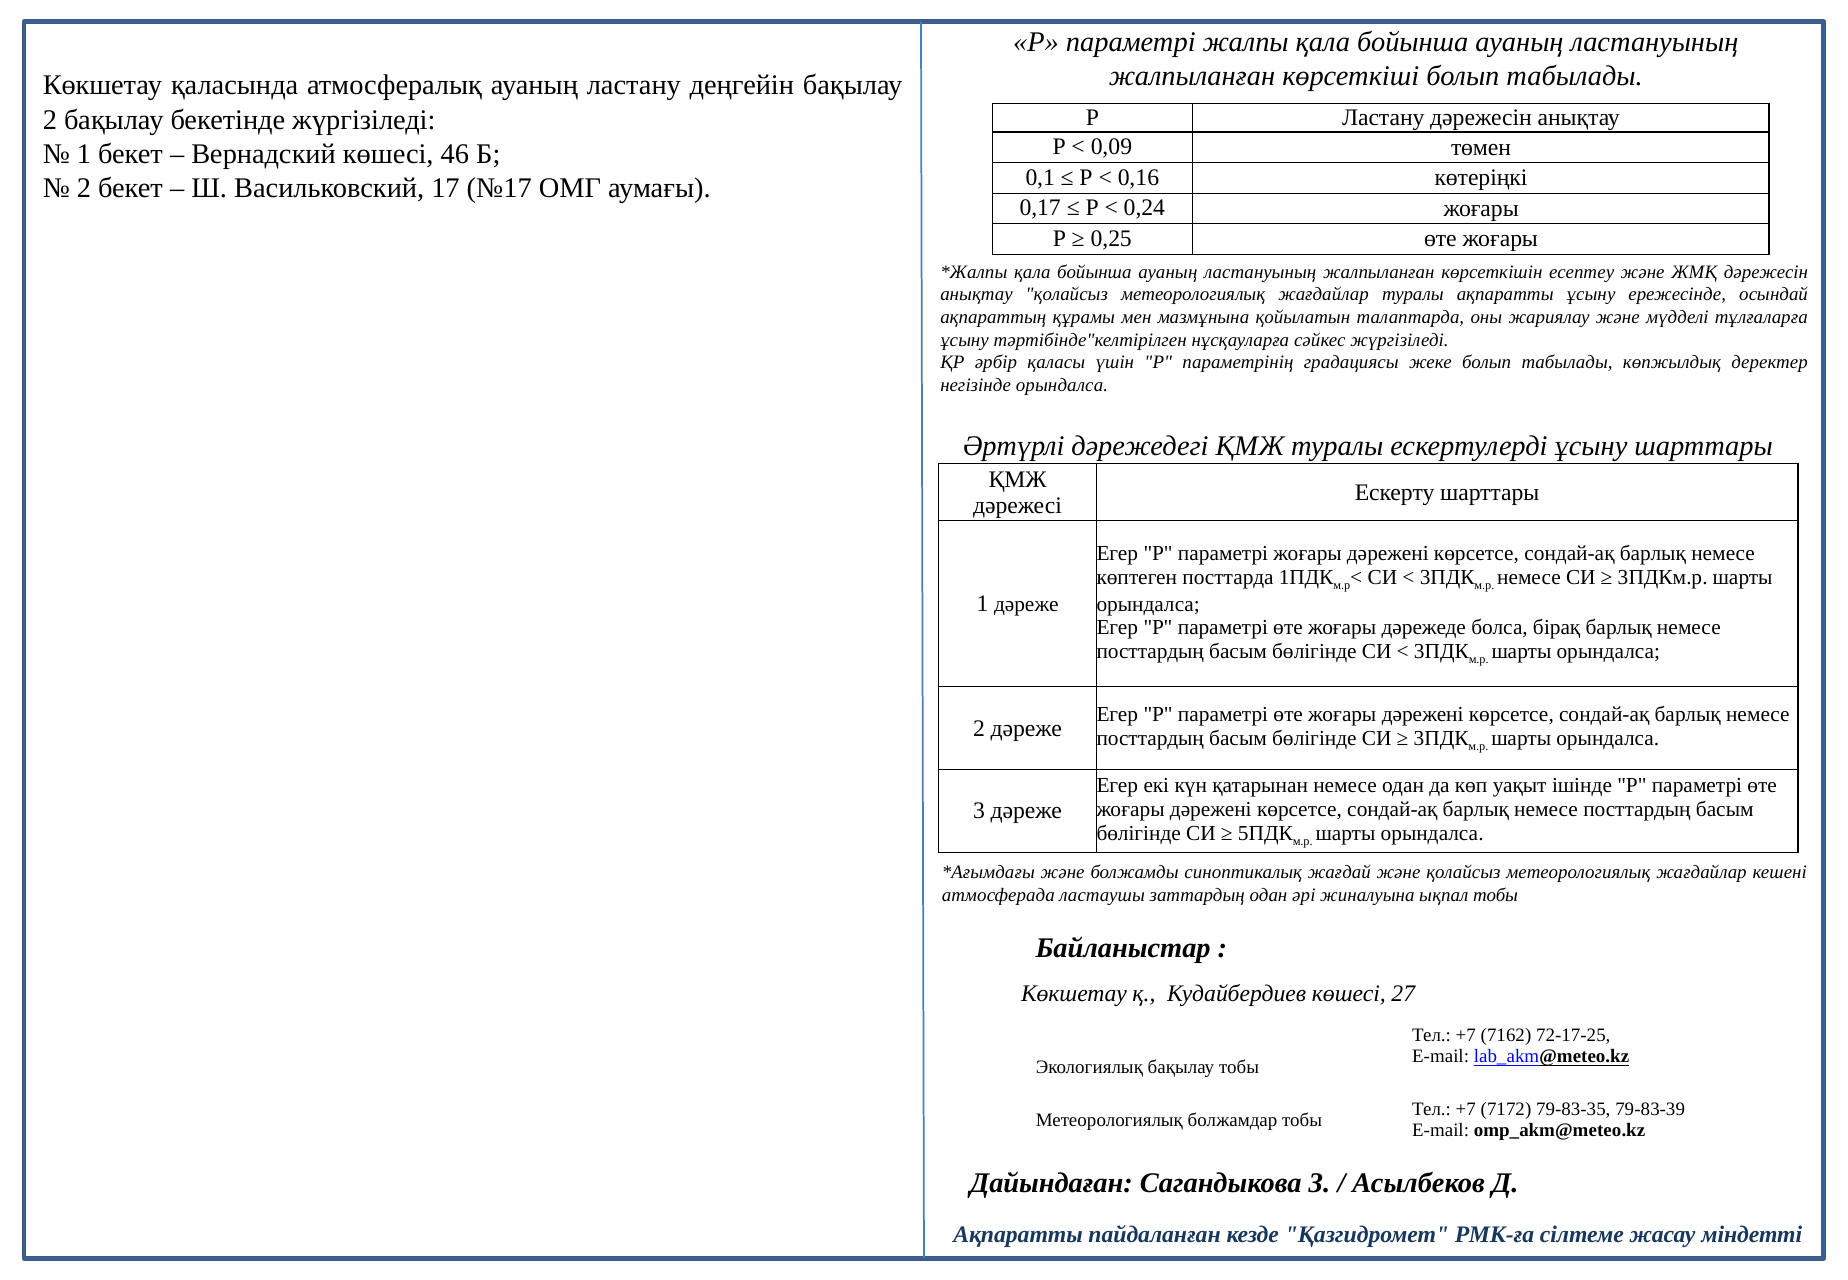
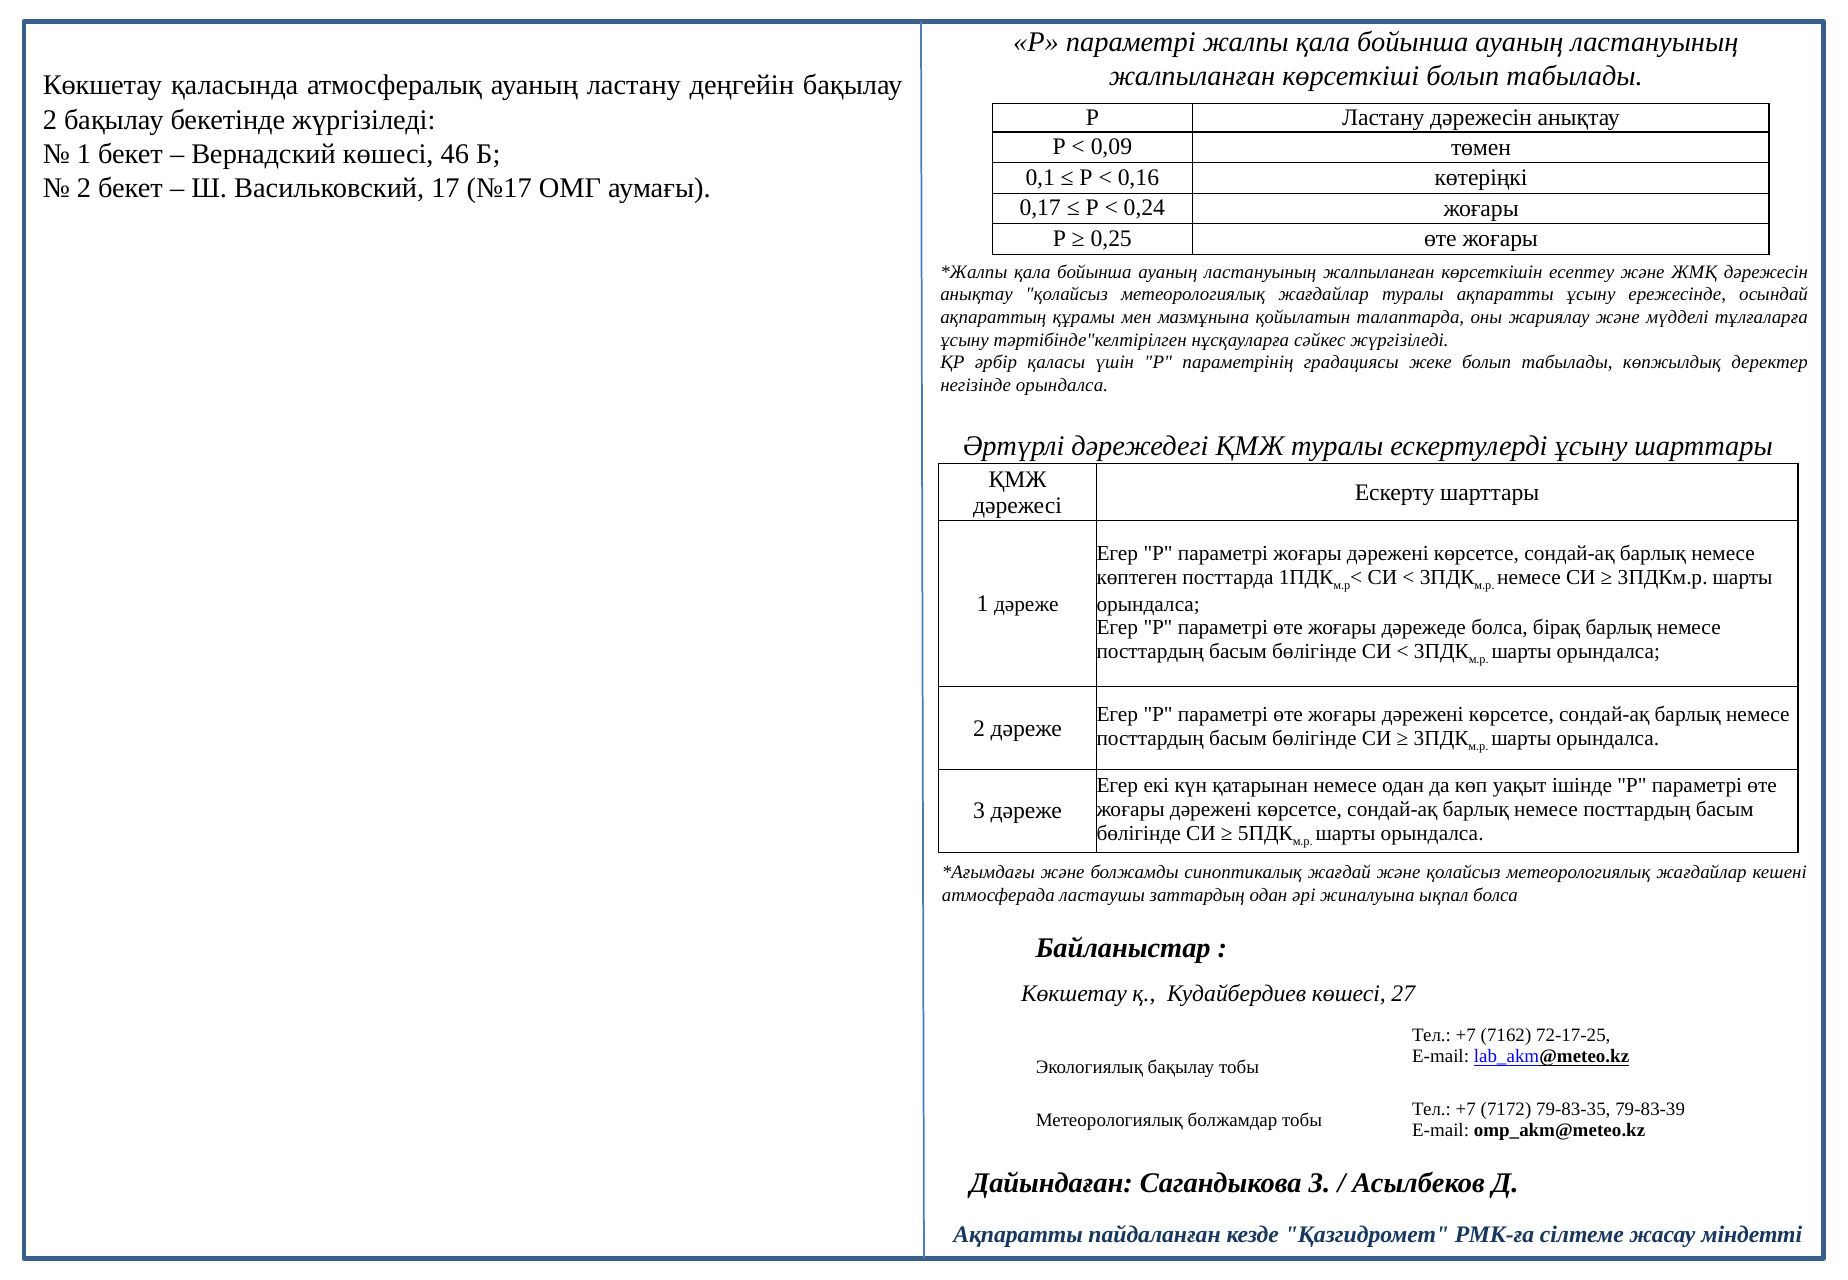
ықпал тобы: тобы -> болса
